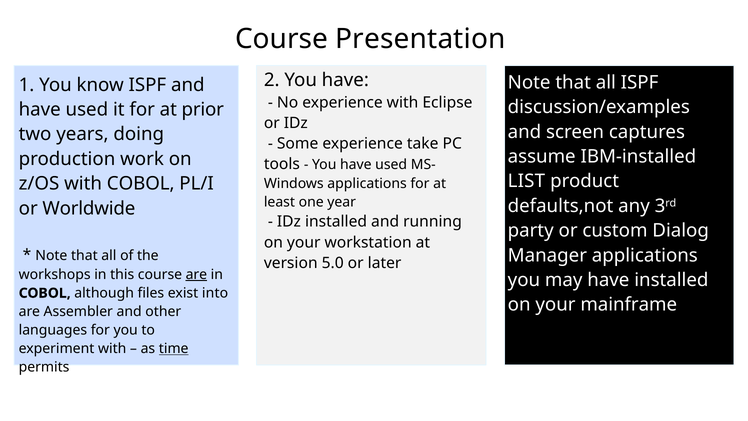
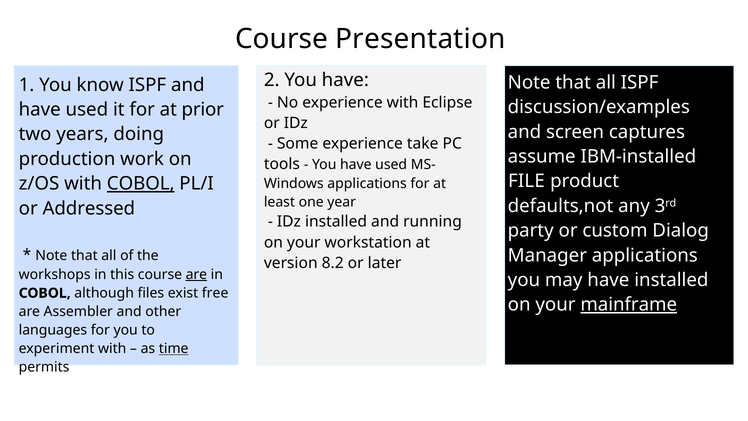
LIST: LIST -> FILE
COBOL at (141, 184) underline: none -> present
Worldwide: Worldwide -> Addressed
5.0: 5.0 -> 8.2
into: into -> free
mainframe underline: none -> present
